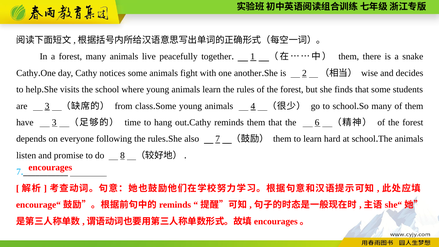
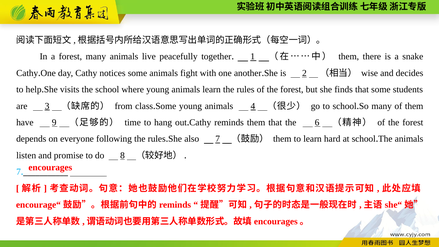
have 3: 3 -> 9
